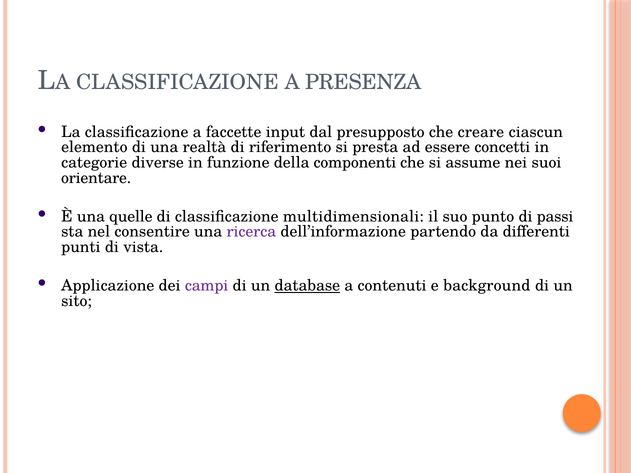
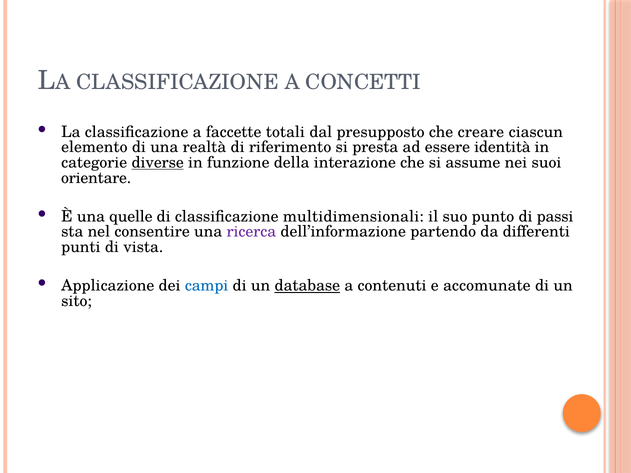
PRESENZA: PRESENZA -> CONCETTI
input: input -> totali
concetti: concetti -> identità
diverse underline: none -> present
componenti: componenti -> interazione
campi colour: purple -> blue
background: background -> accomunate
